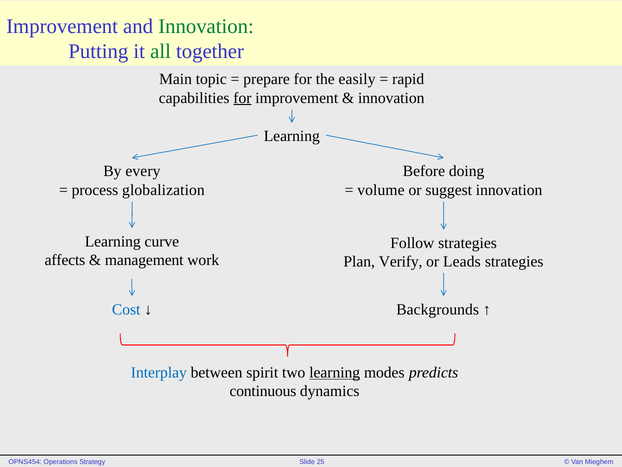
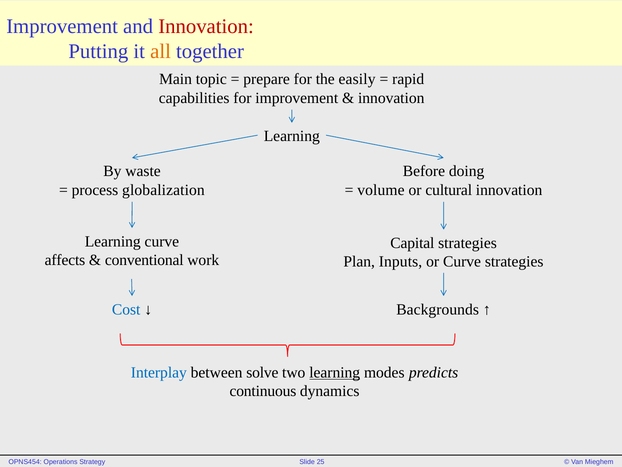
Innovation at (206, 27) colour: green -> red
all colour: green -> orange
for at (242, 98) underline: present -> none
every: every -> waste
suggest: suggest -> cultural
Follow: Follow -> Capital
management: management -> conventional
Verify: Verify -> Inputs
or Leads: Leads -> Curve
spirit: spirit -> solve
